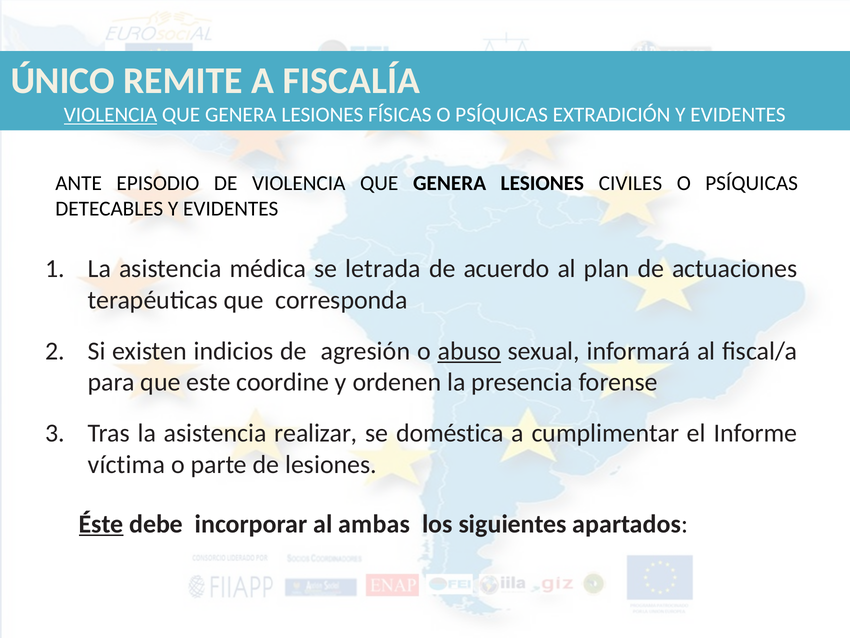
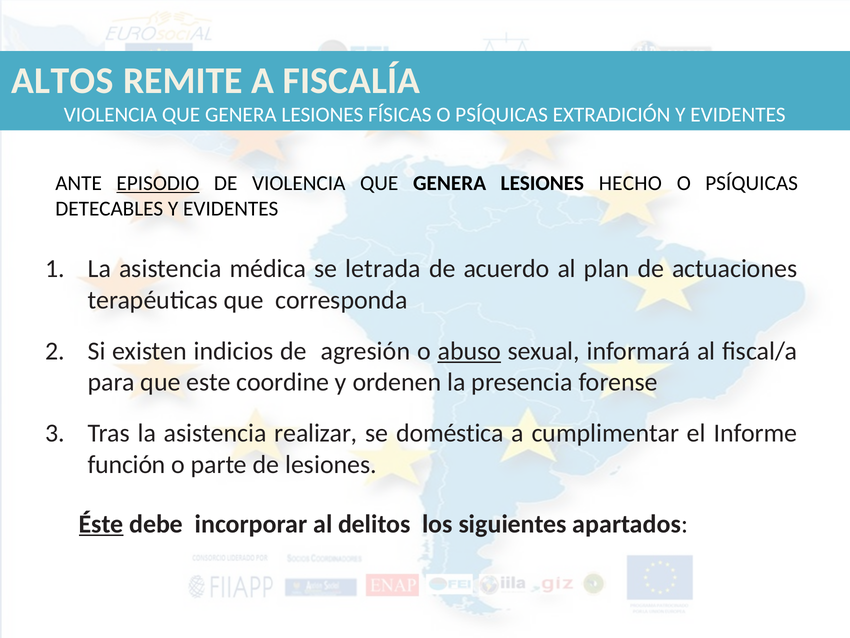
ÚNICO: ÚNICO -> ALTOS
VIOLENCIA at (110, 115) underline: present -> none
EPISODIO underline: none -> present
CIVILES: CIVILES -> HECHO
víctima: víctima -> función
ambas: ambas -> delitos
